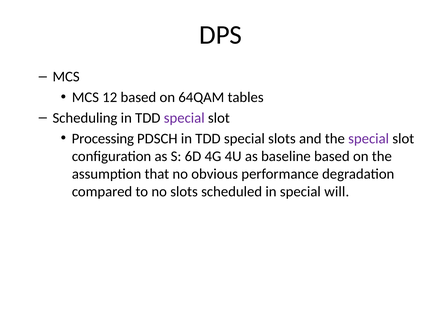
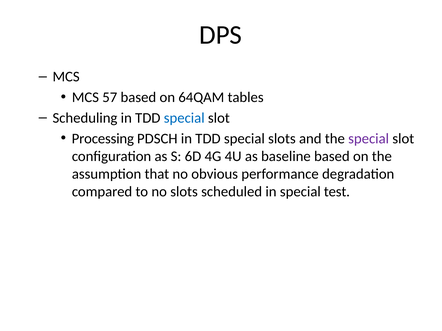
12: 12 -> 57
special at (184, 118) colour: purple -> blue
will: will -> test
